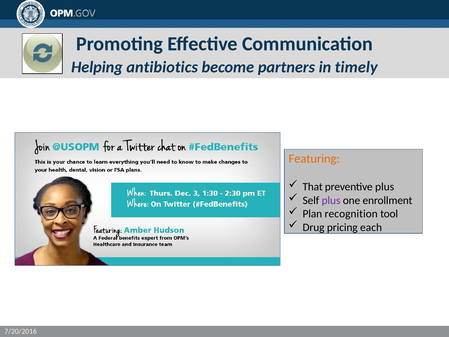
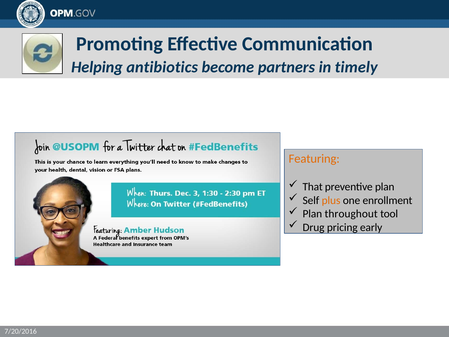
preventive plus: plus -> plan
plus at (331, 200) colour: purple -> orange
recognition: recognition -> throughout
each: each -> early
